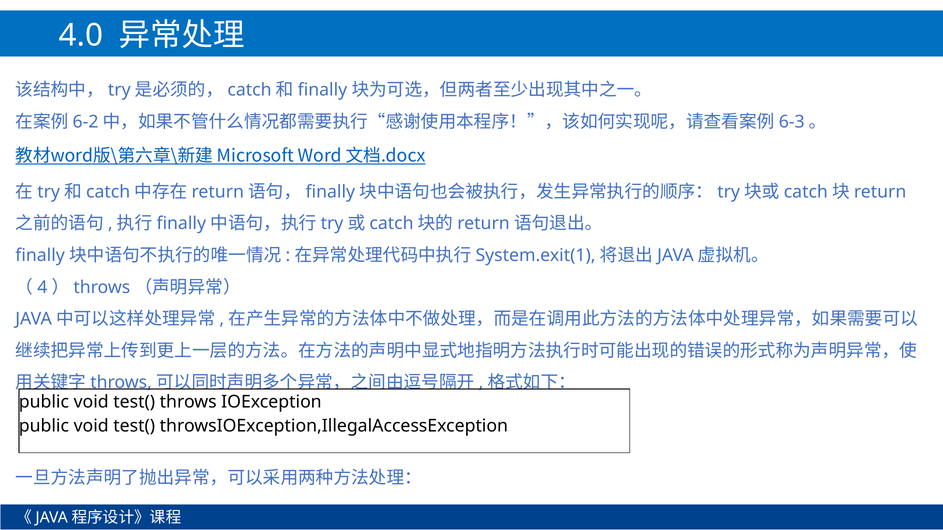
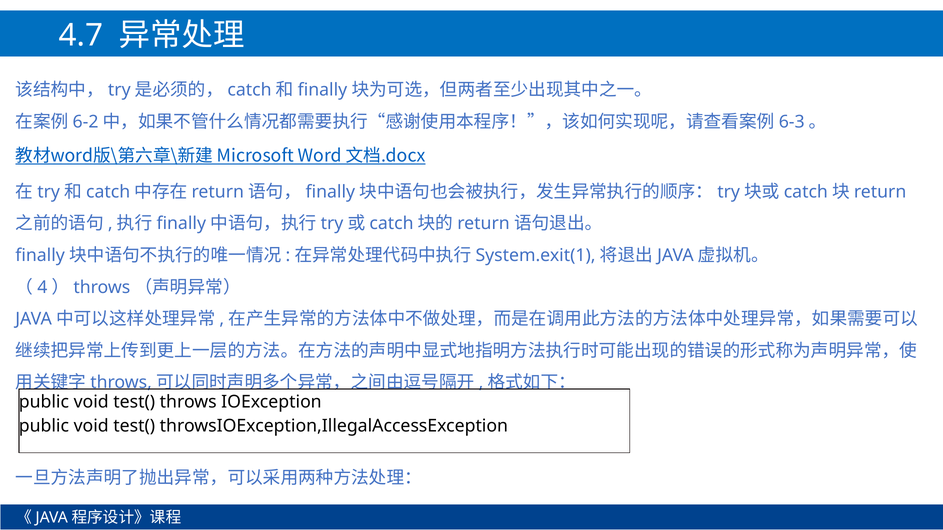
4.0: 4.0 -> 4.7
